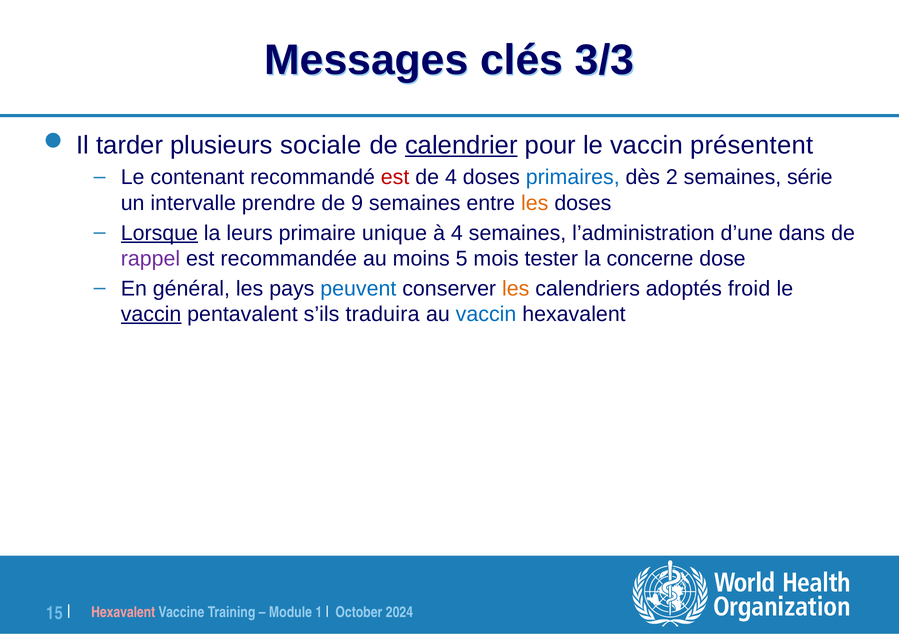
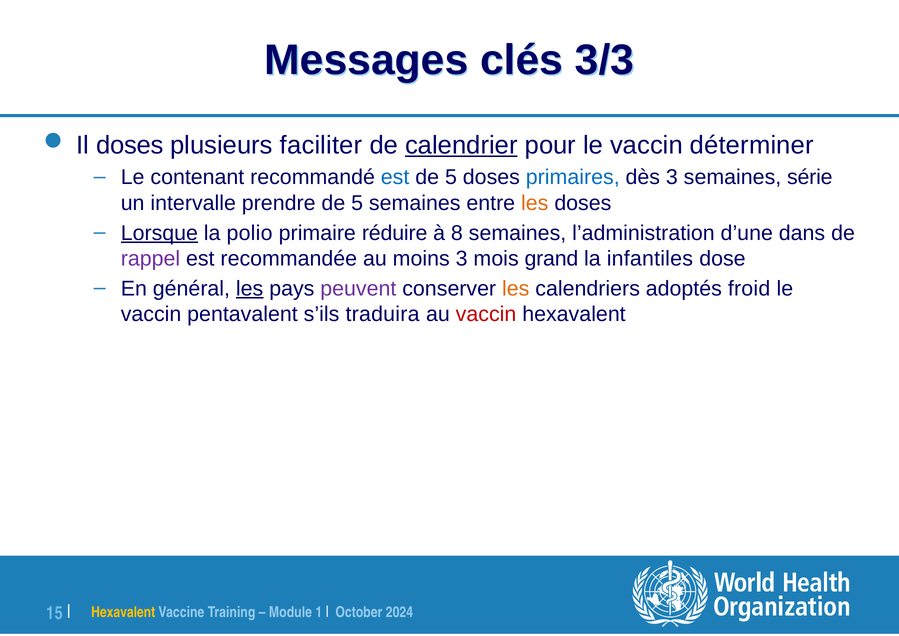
Il tarder: tarder -> doses
sociale: sociale -> faciliter
présentent: présentent -> déterminer
est at (395, 177) colour: red -> blue
4 at (451, 177): 4 -> 5
dès 2: 2 -> 3
9 at (357, 203): 9 -> 5
leurs: leurs -> polio
unique: unique -> réduire
à 4: 4 -> 8
moins 5: 5 -> 3
tester: tester -> grand
concerne: concerne -> infantiles
les at (250, 288) underline: none -> present
peuvent colour: blue -> purple
vaccin at (151, 314) underline: present -> none
vaccin at (486, 314) colour: blue -> red
Hexavalent at (123, 612) colour: pink -> yellow
